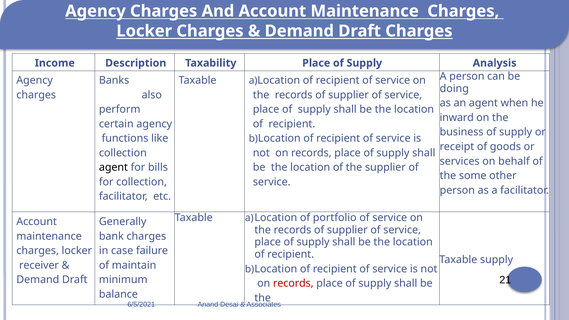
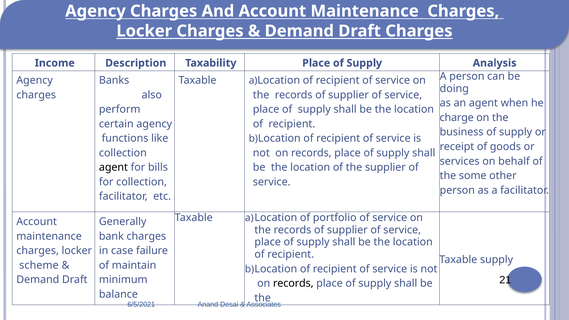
inward: inward -> charge
receiver: receiver -> scheme
records at (293, 284) colour: red -> black
